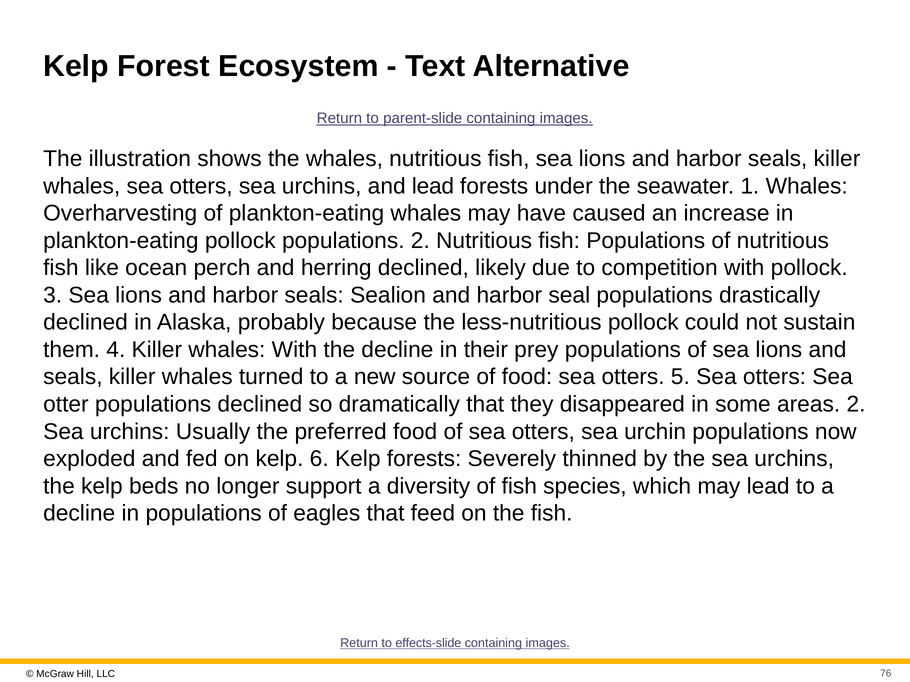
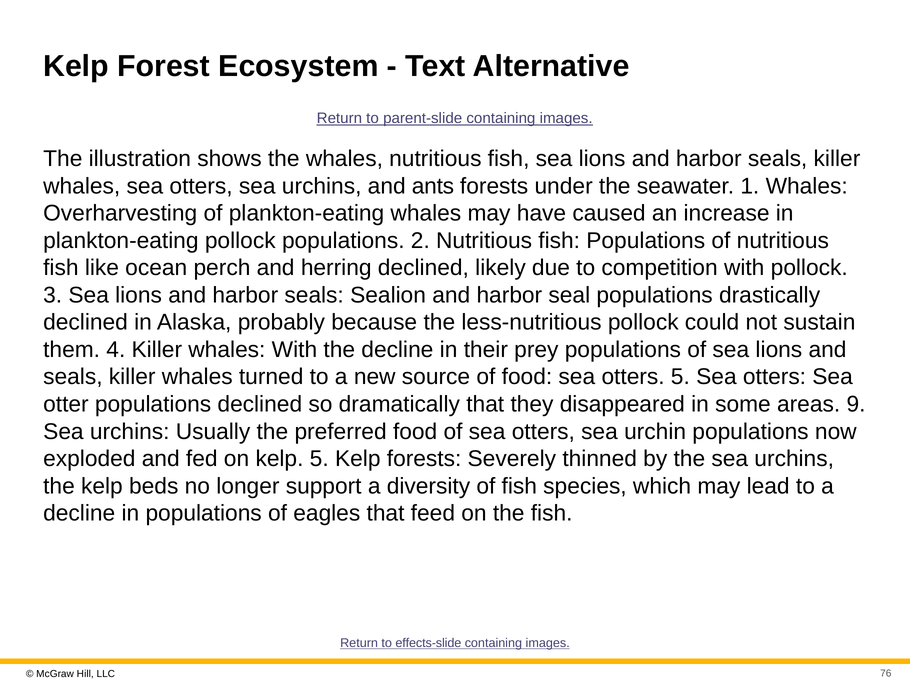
and lead: lead -> ants
areas 2: 2 -> 9
kelp 6: 6 -> 5
